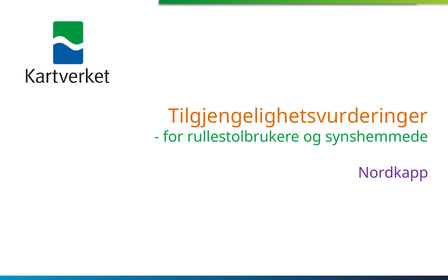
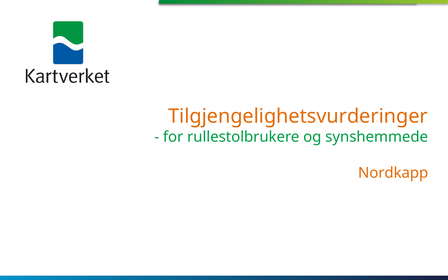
Nordkapp colour: purple -> orange
